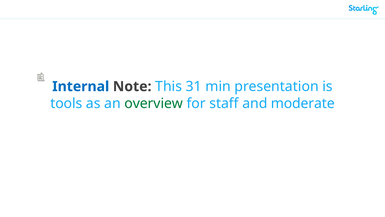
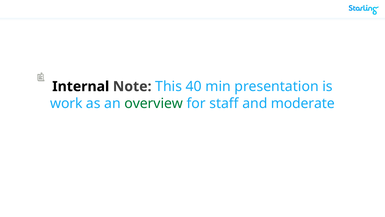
Internal colour: blue -> black
31: 31 -> 40
tools: tools -> work
